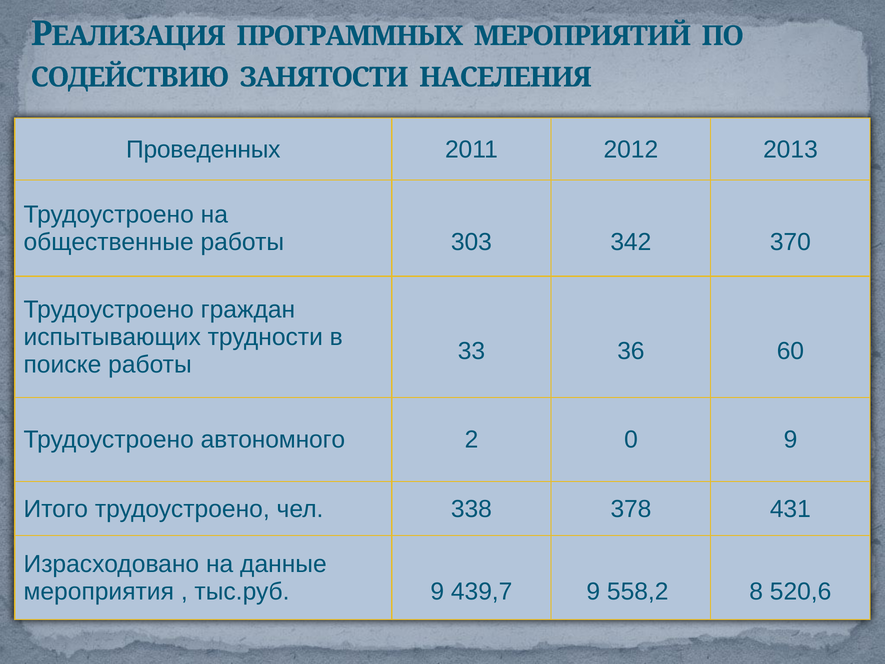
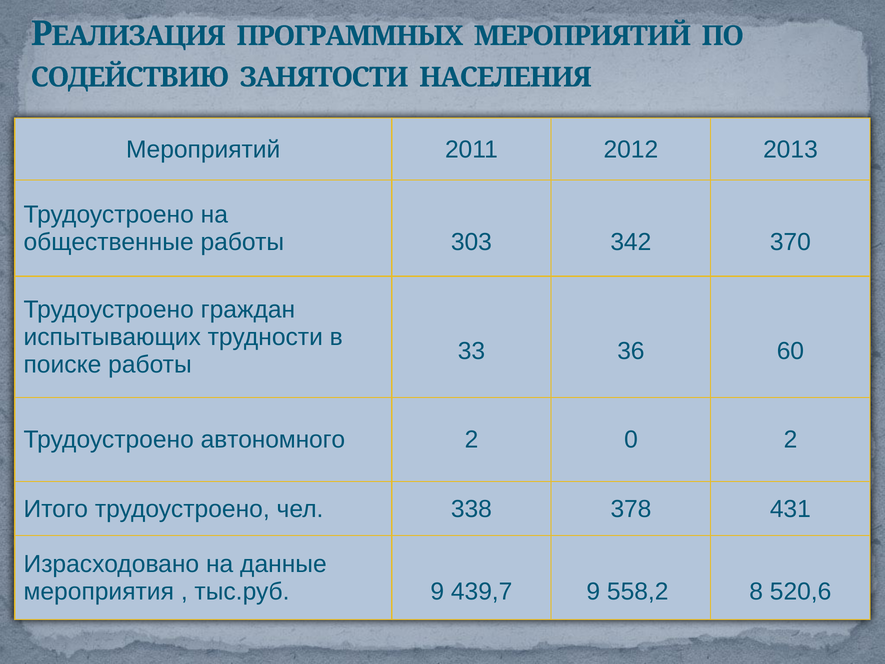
Проведенных at (203, 149): Проведенных -> Мероприятий
0 9: 9 -> 2
